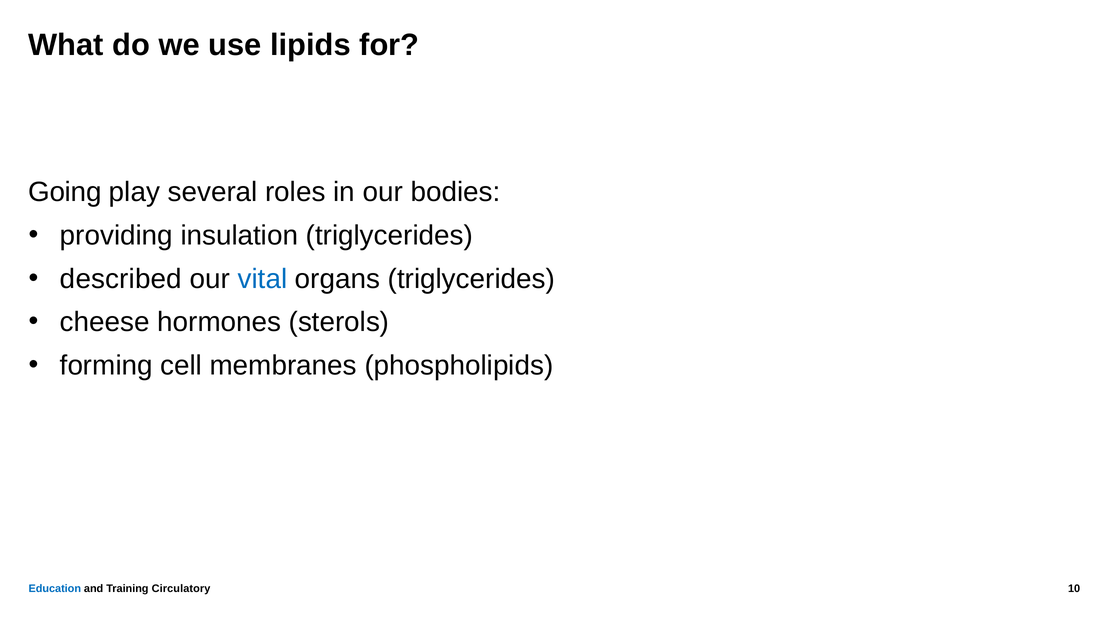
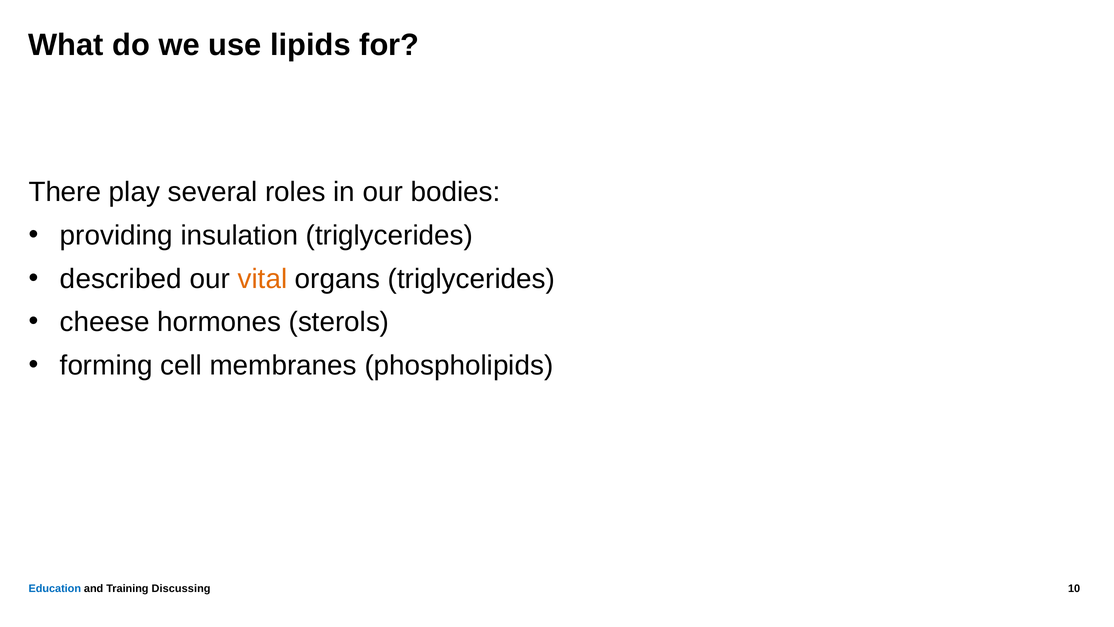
Going: Going -> There
vital colour: blue -> orange
Circulatory: Circulatory -> Discussing
